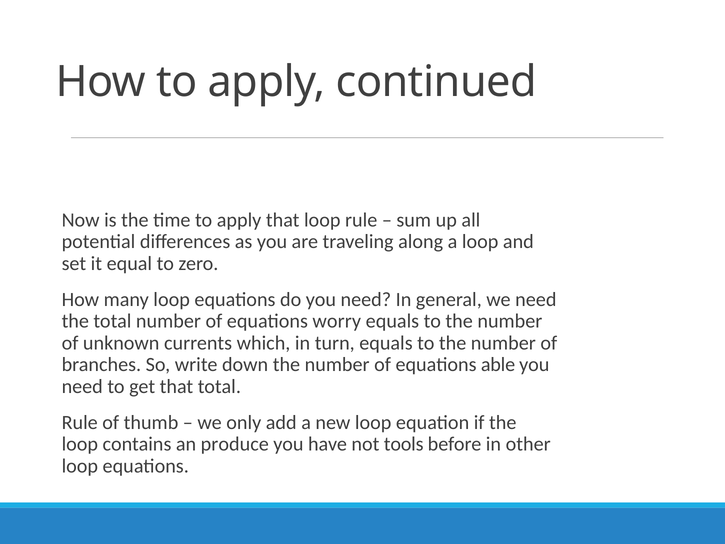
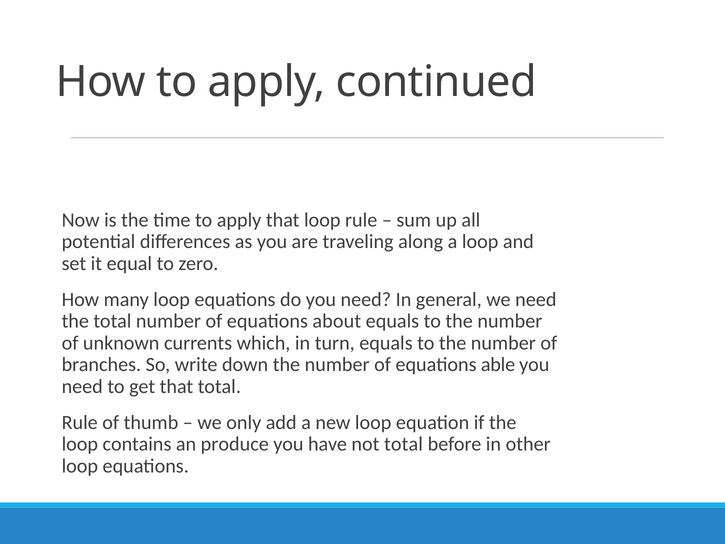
worry: worry -> about
not tools: tools -> total
